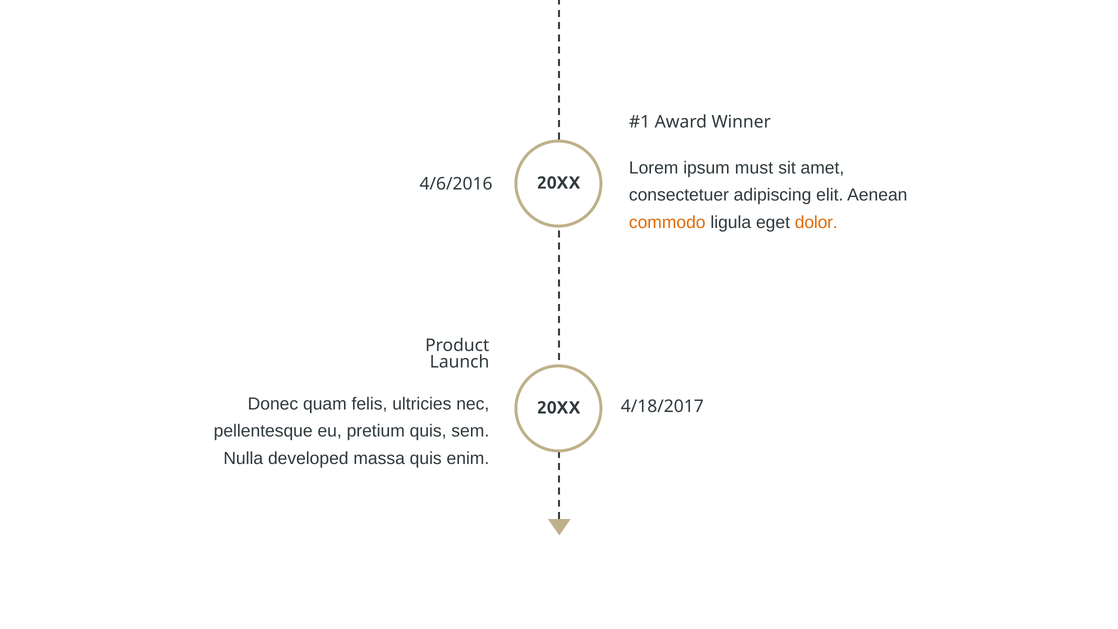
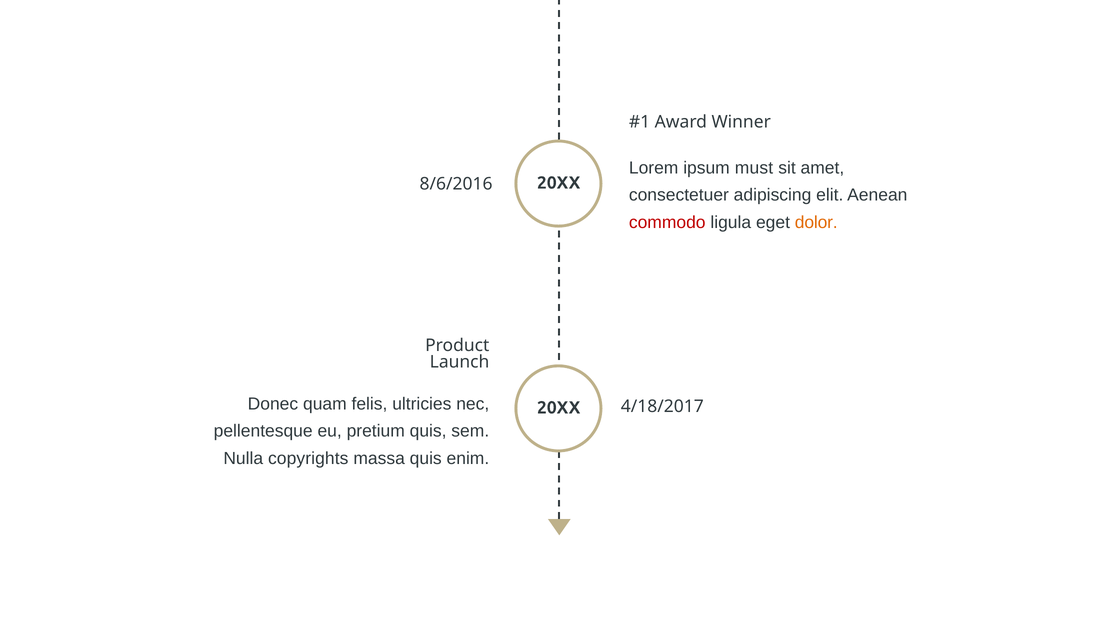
4/6/2016: 4/6/2016 -> 8/6/2016
commodo colour: orange -> red
developed: developed -> copyrights
